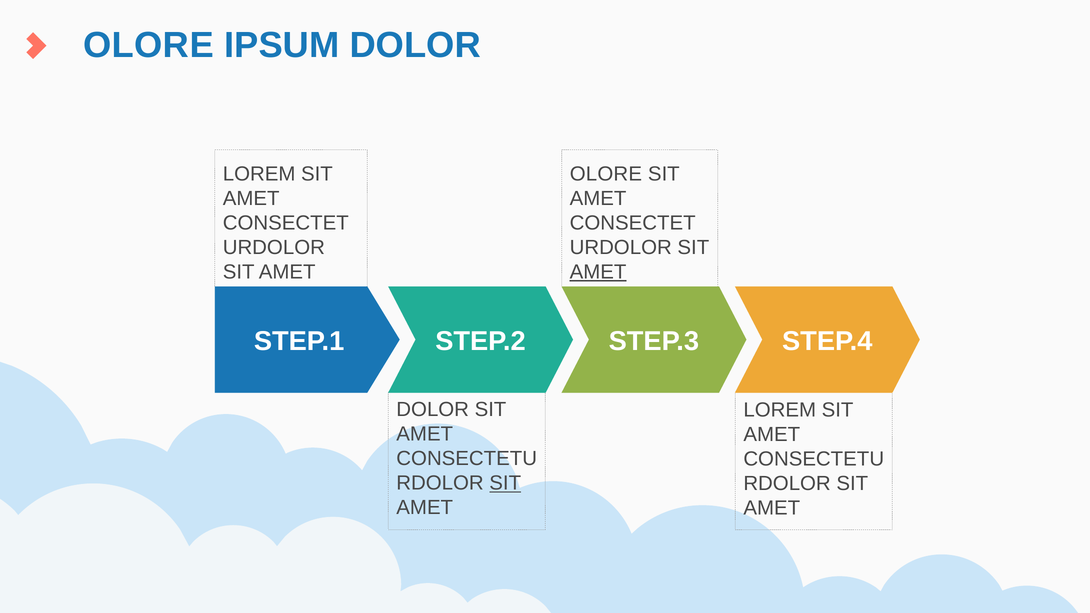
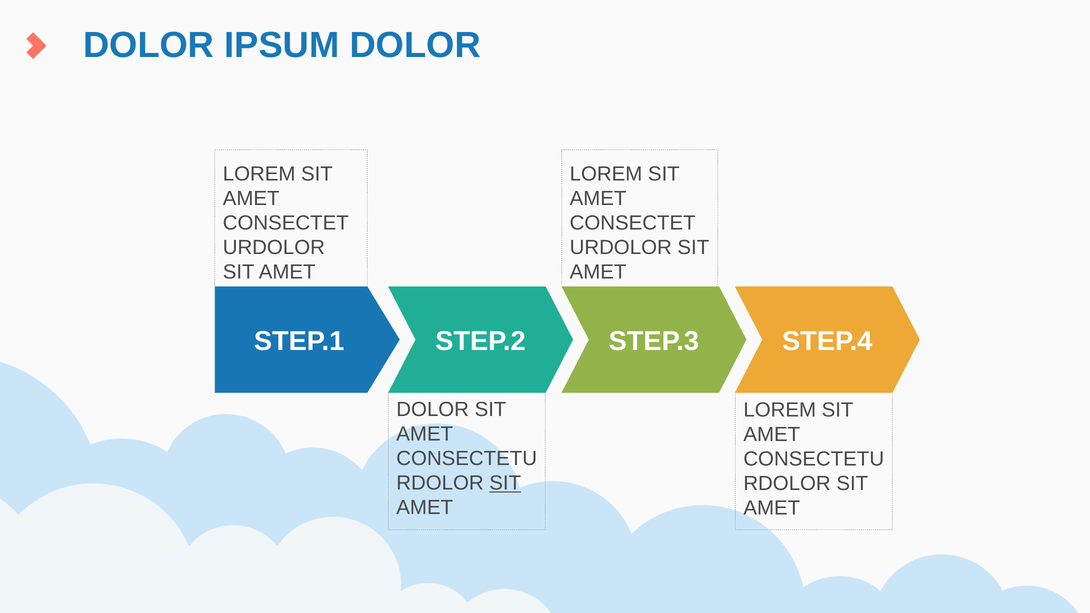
OLORE at (148, 45): OLORE -> DOLOR
OLORE at (606, 174): OLORE -> LOREM
AMET at (598, 272) underline: present -> none
